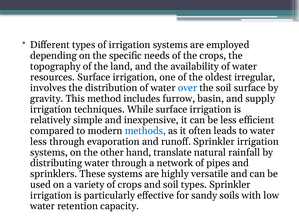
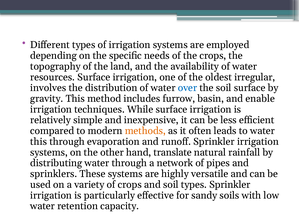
supply: supply -> enable
methods colour: blue -> orange
less at (39, 142): less -> this
